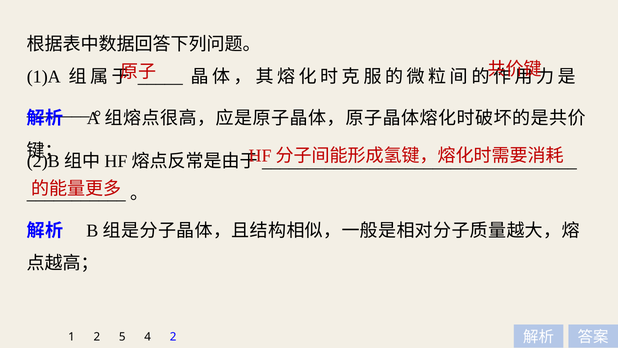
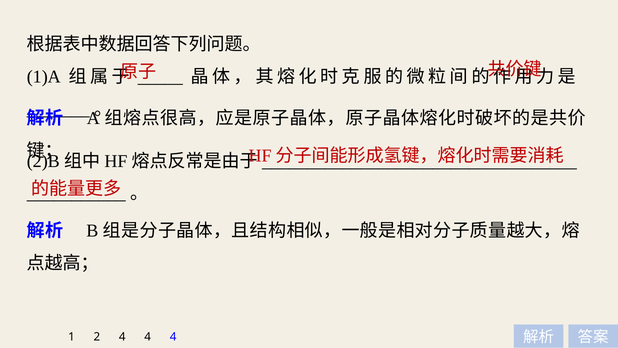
2 5: 5 -> 4
2 at (173, 337): 2 -> 4
